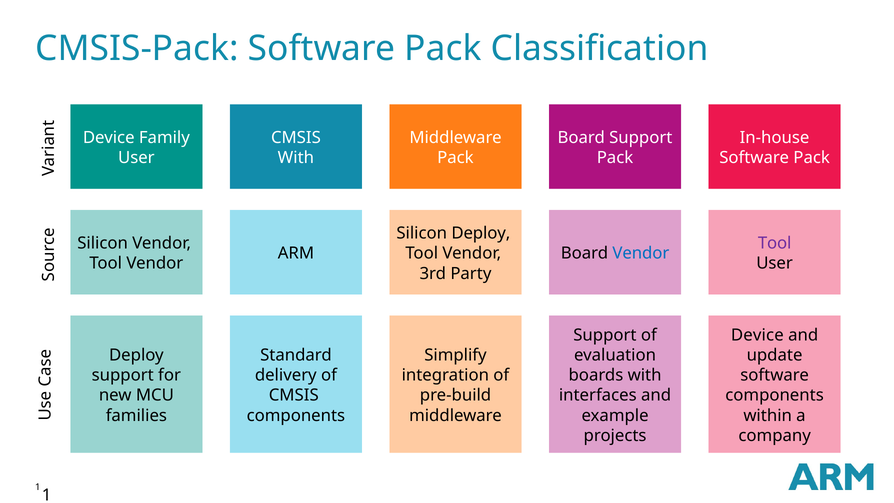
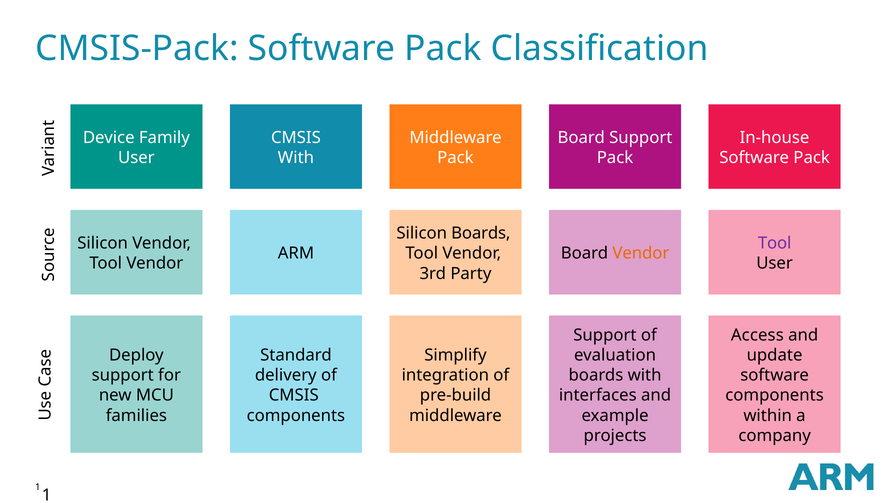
Silicon Deploy: Deploy -> Boards
Vendor at (641, 253) colour: blue -> orange
Device at (757, 335): Device -> Access
